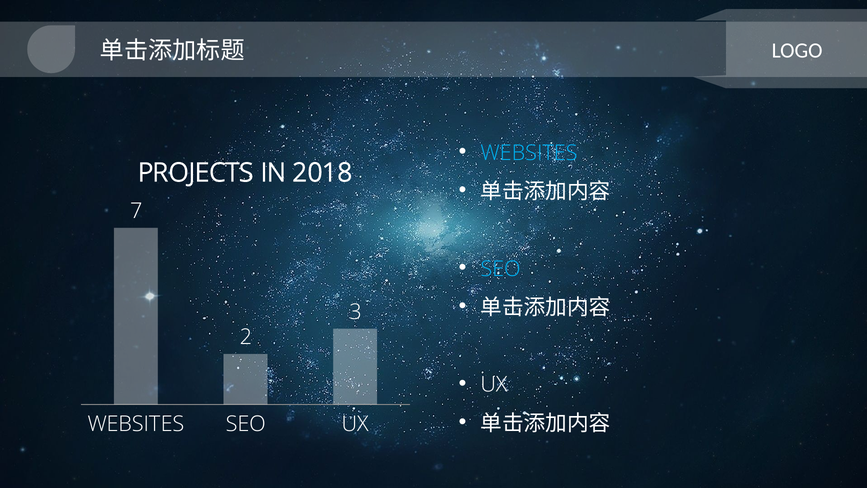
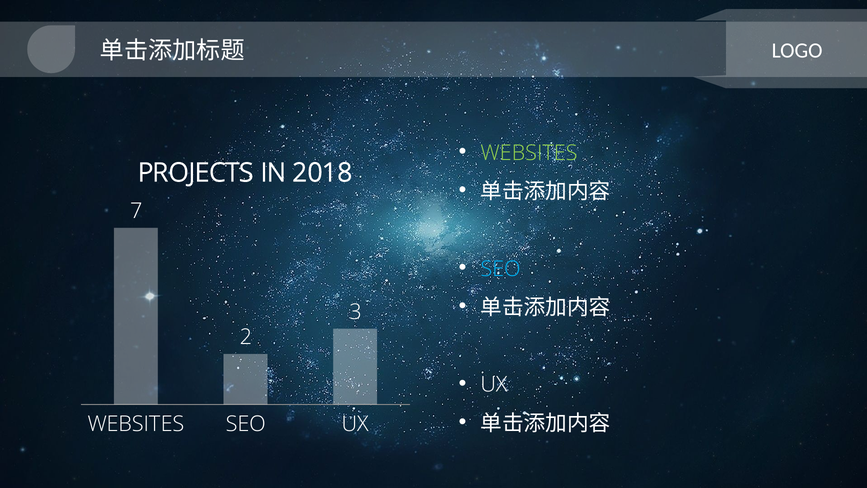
WEBSITES at (529, 153) colour: light blue -> light green
